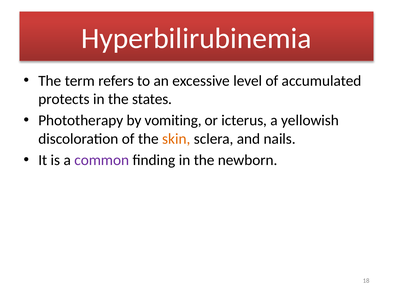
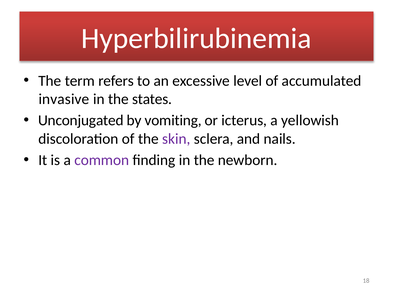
protects: protects -> invasive
Phototherapy: Phototherapy -> Unconjugated
skin colour: orange -> purple
